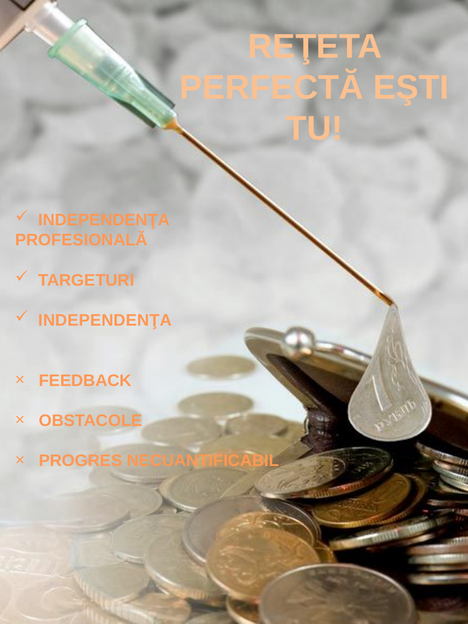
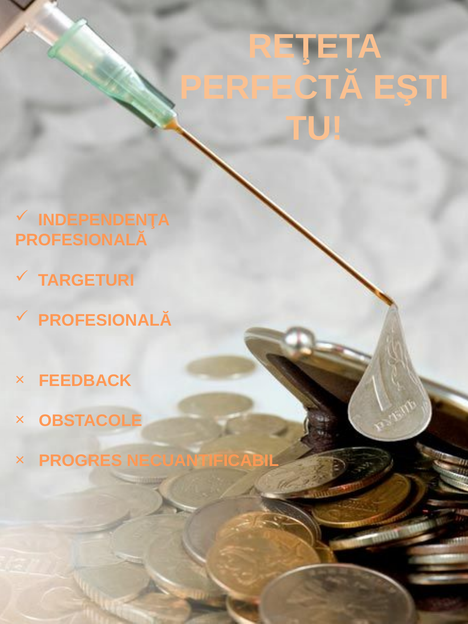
INDEPENDENŢA at (105, 320): INDEPENDENŢA -> PROFESIONALĂ
